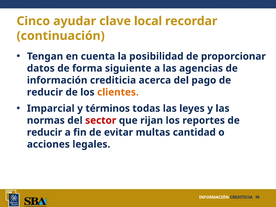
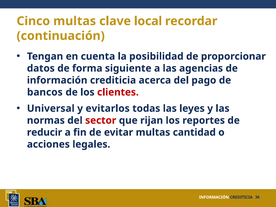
Cinco ayudar: ayudar -> multas
reducir at (45, 92): reducir -> bancos
clientes colour: orange -> red
Imparcial: Imparcial -> Universal
términos: términos -> evitarlos
